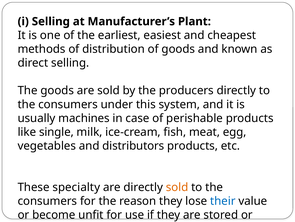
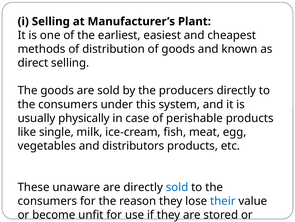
machines: machines -> physically
specialty: specialty -> unaware
sold at (177, 187) colour: orange -> blue
